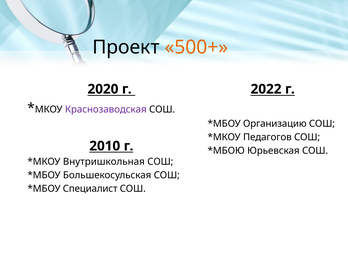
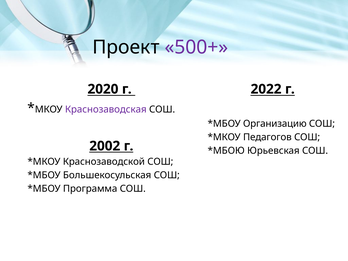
500+ colour: orange -> purple
2010: 2010 -> 2002
Внутришкольная: Внутришкольная -> Краснозаводской
Специалист: Специалист -> Программа
